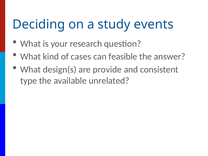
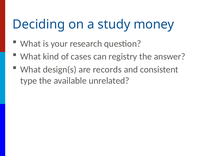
events: events -> money
feasible: feasible -> registry
provide: provide -> records
